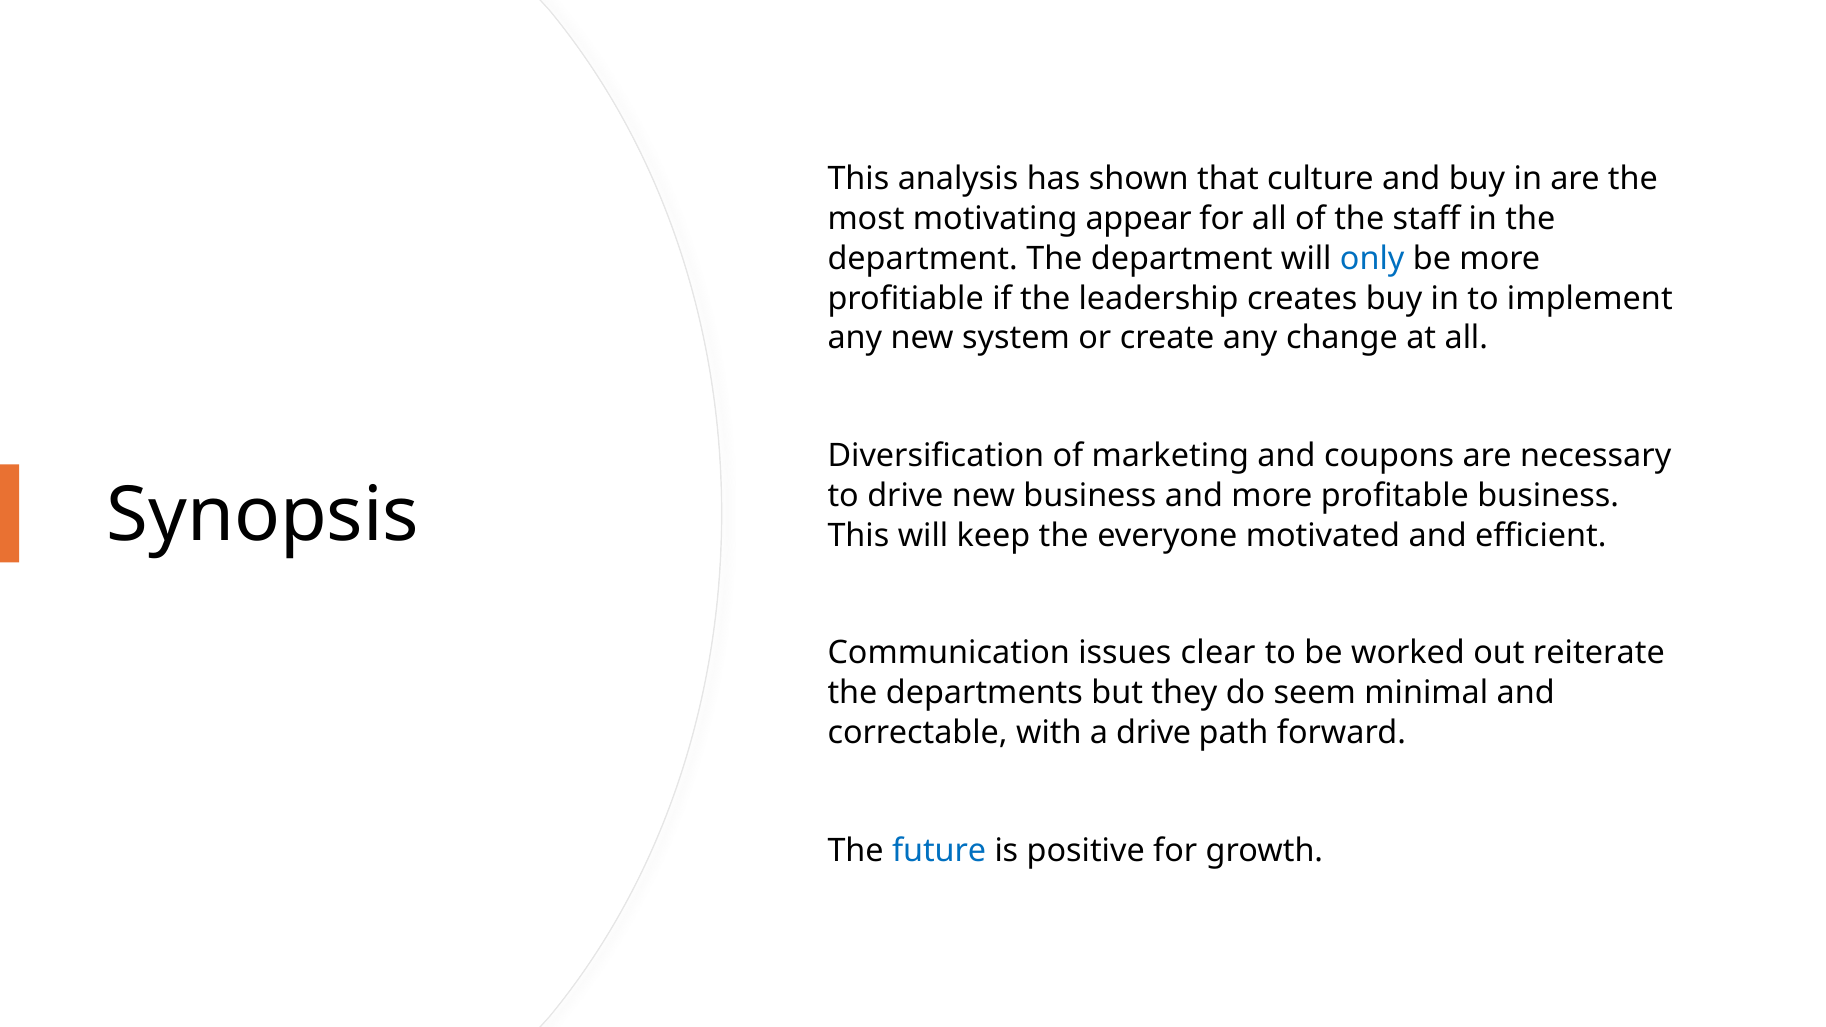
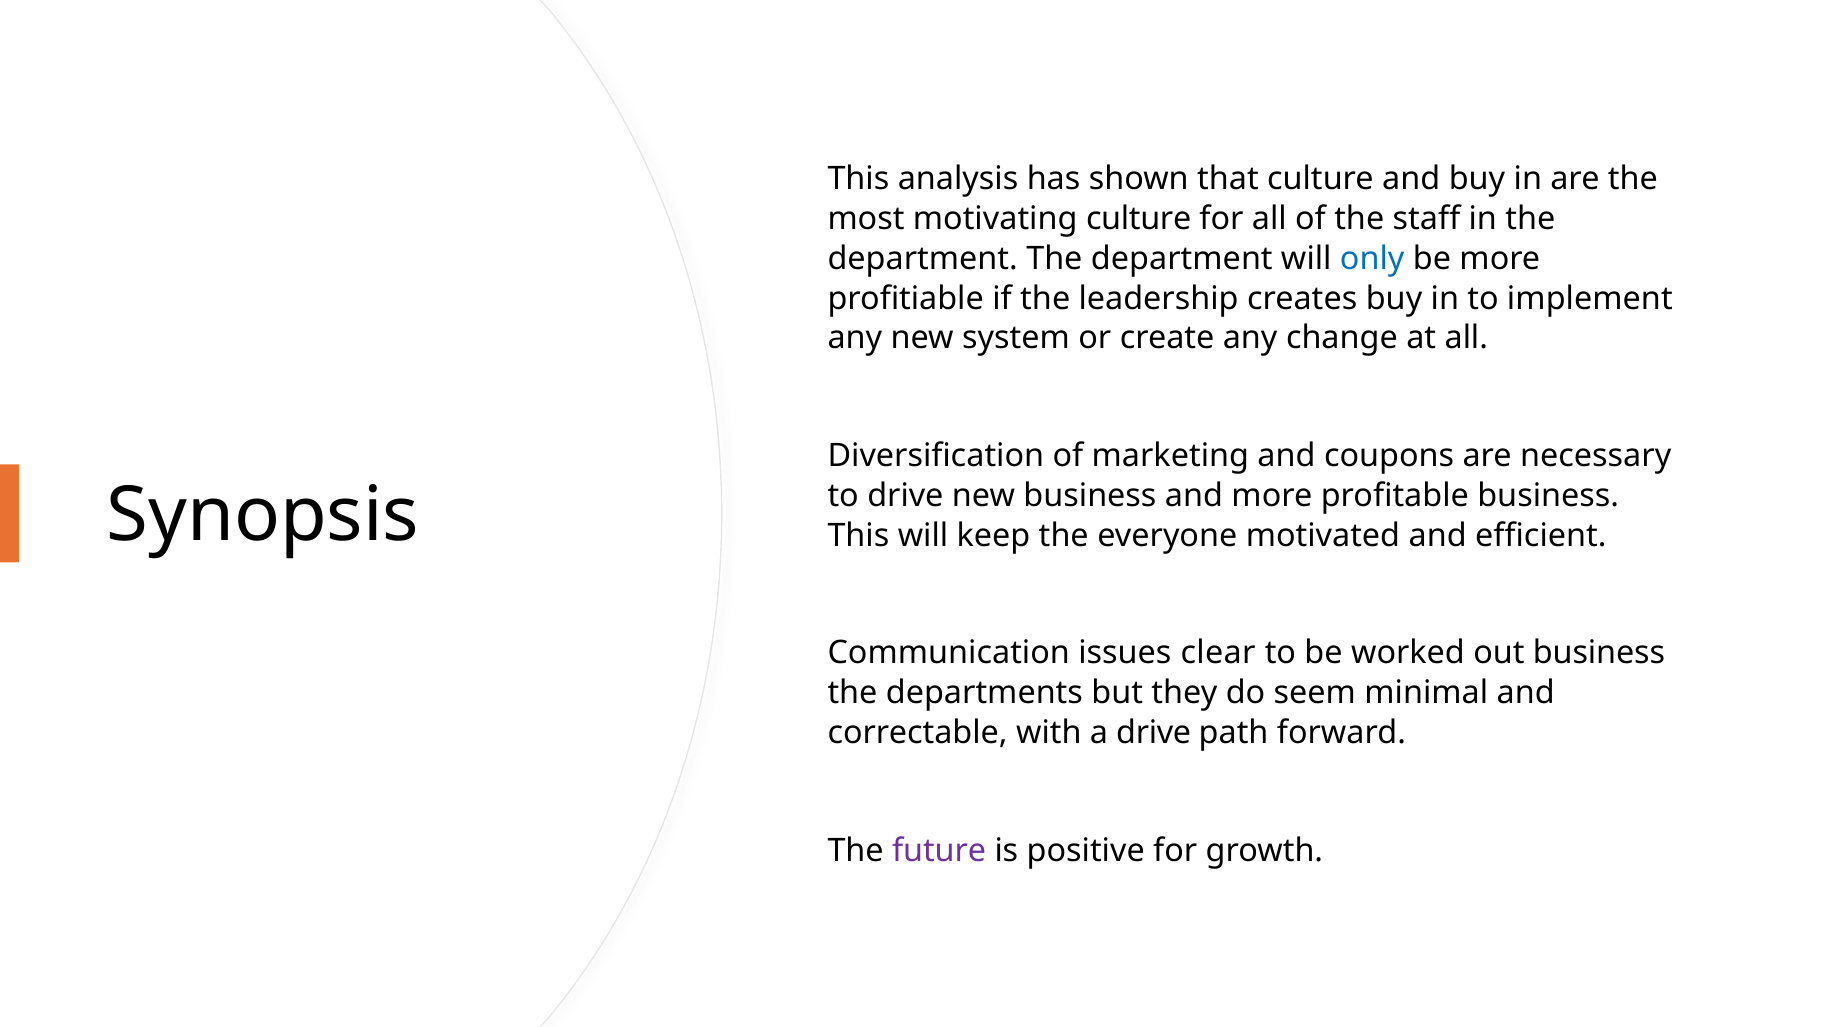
motivating appear: appear -> culture
out reiterate: reiterate -> business
future colour: blue -> purple
